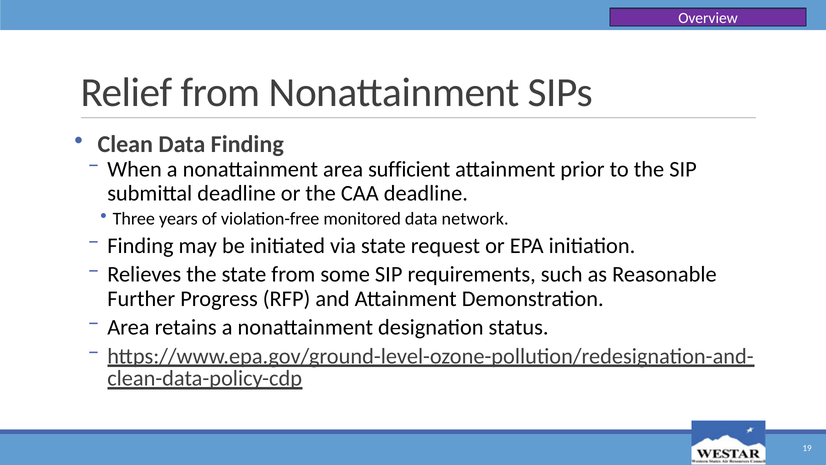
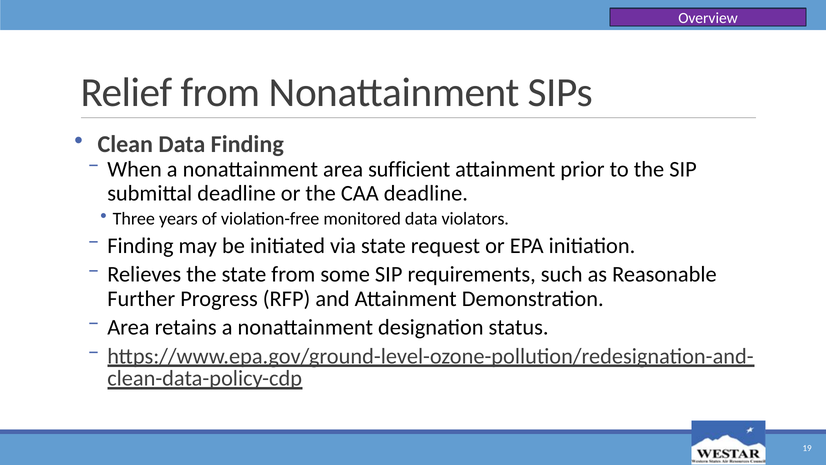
network: network -> violators
